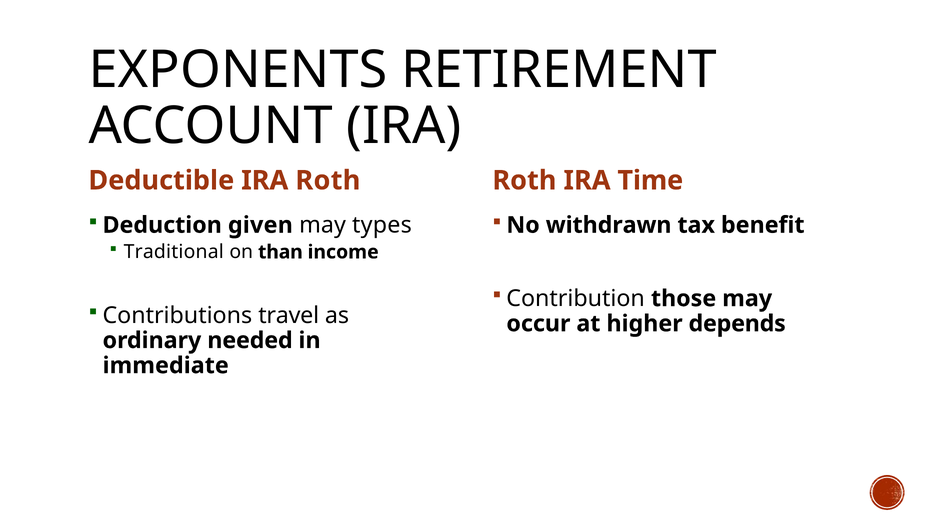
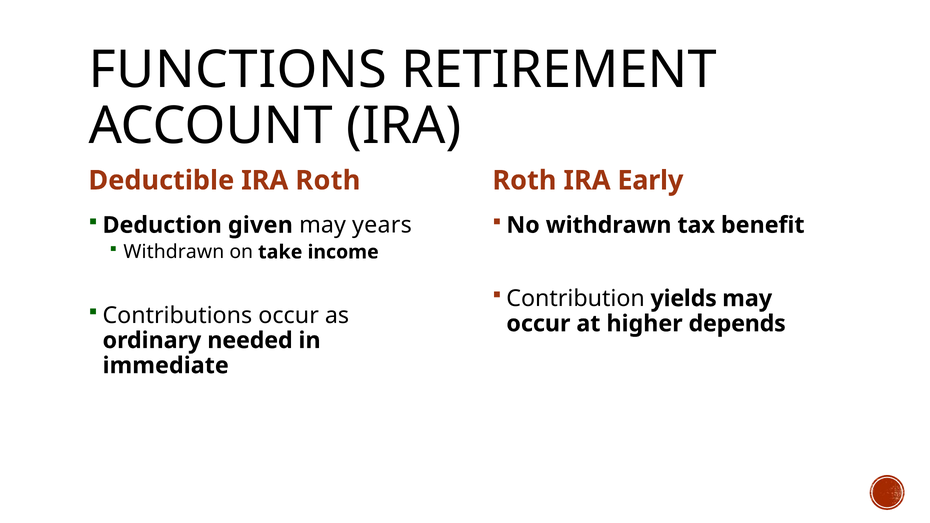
EXPONENTS: EXPONENTS -> FUNCTIONS
Time: Time -> Early
types: types -> years
Traditional at (174, 252): Traditional -> Withdrawn
than: than -> take
those: those -> yields
Contributions travel: travel -> occur
